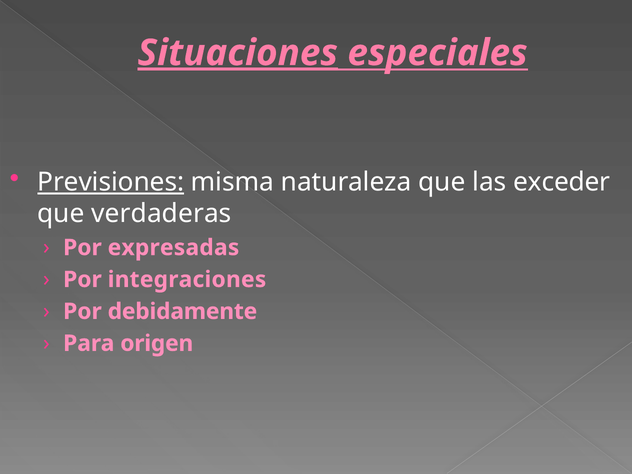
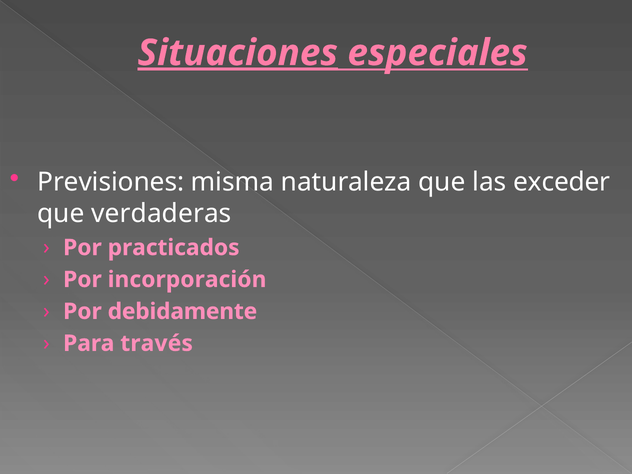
Previsiones underline: present -> none
expresadas: expresadas -> practicados
integraciones: integraciones -> incorporación
origen: origen -> través
